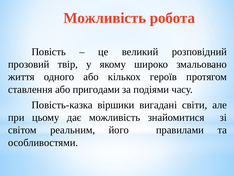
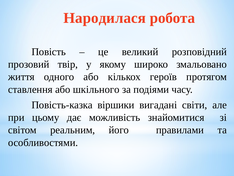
Можливість at (105, 18): Можливість -> Народилася
пригодами: пригодами -> шкільного
